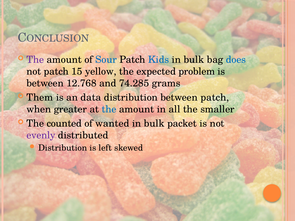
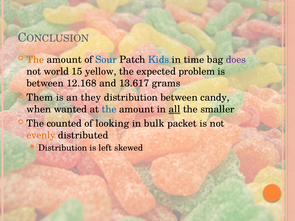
The at (35, 60) colour: purple -> orange
bulk at (194, 60): bulk -> time
does colour: blue -> purple
not patch: patch -> world
12.768: 12.768 -> 12.168
74.285: 74.285 -> 13.617
data: data -> they
between patch: patch -> candy
greater: greater -> wanted
all underline: none -> present
wanted: wanted -> looking
evenly colour: purple -> orange
